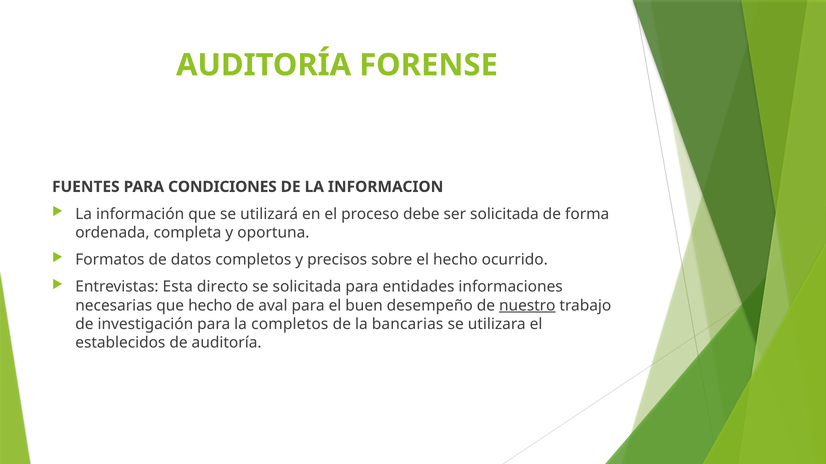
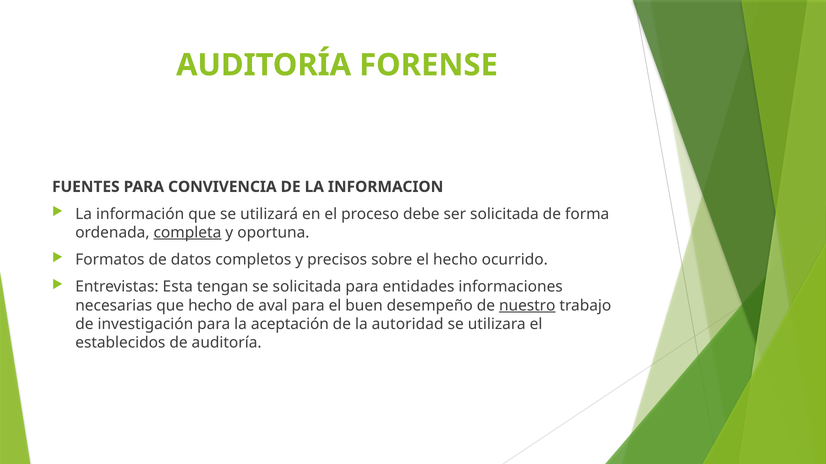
CONDICIONES: CONDICIONES -> CONVIVENCIA
completa underline: none -> present
directo: directo -> tengan
la completos: completos -> aceptación
bancarias: bancarias -> autoridad
